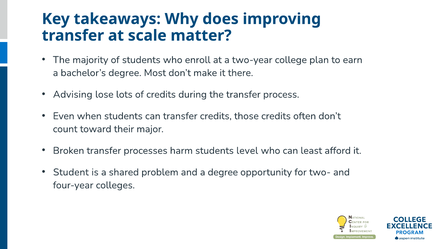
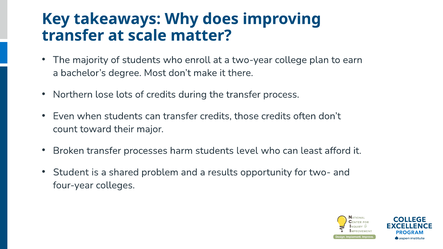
Advising: Advising -> Northern
a degree: degree -> results
